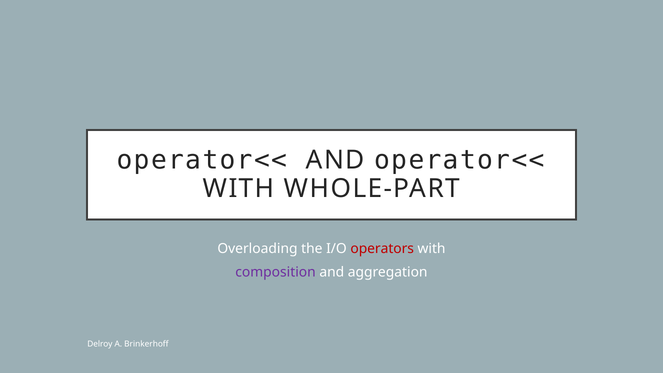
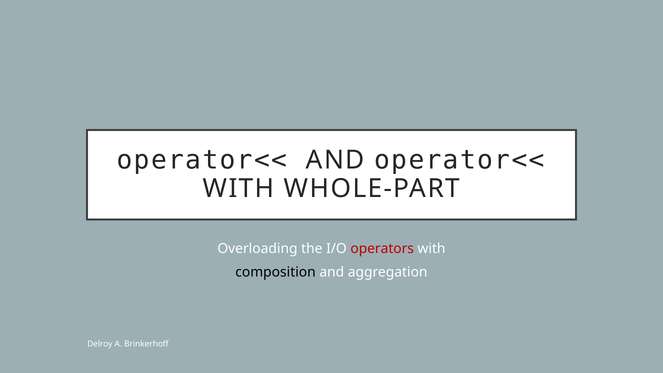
composition colour: purple -> black
